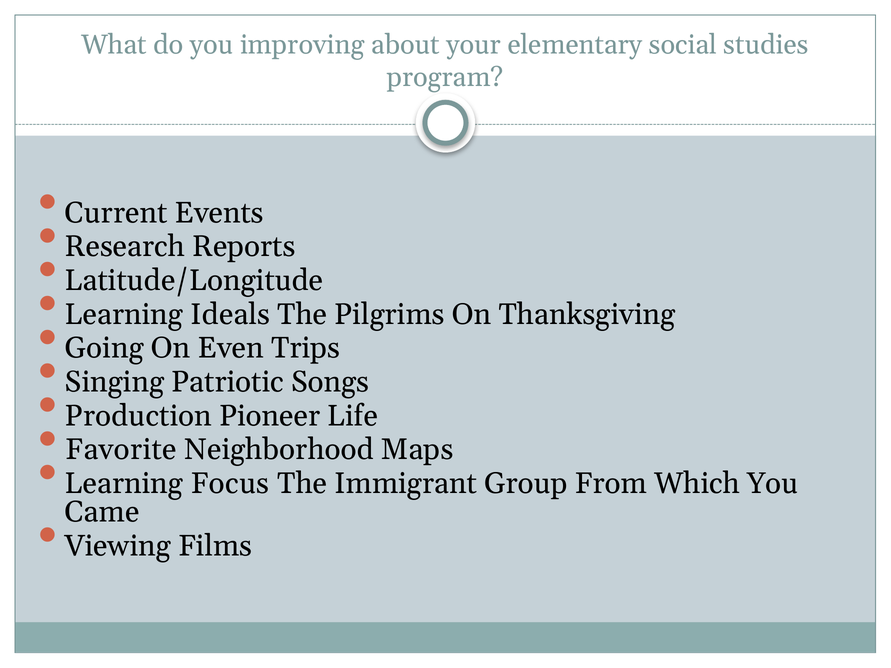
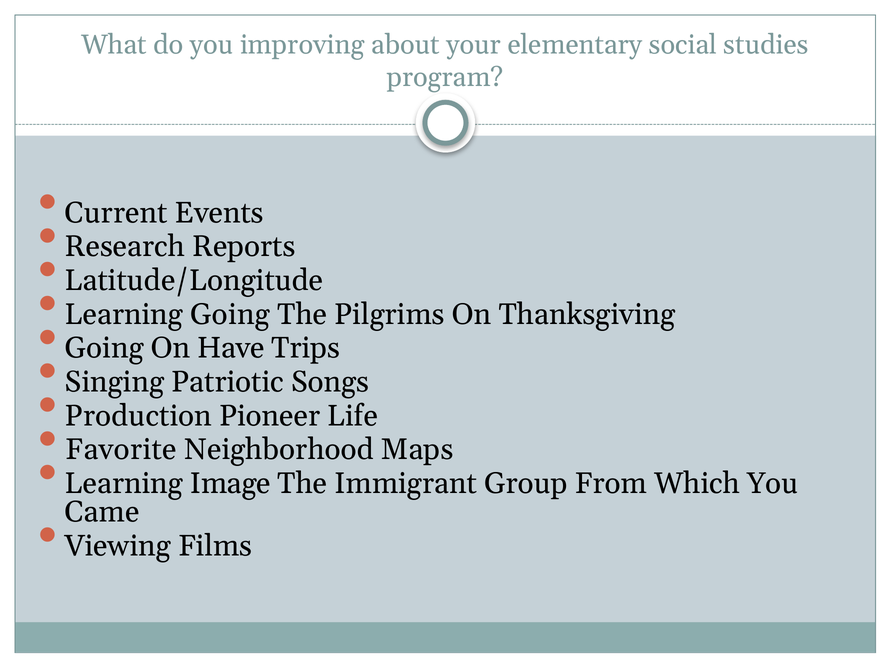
Learning Ideals: Ideals -> Going
Even: Even -> Have
Focus: Focus -> Image
